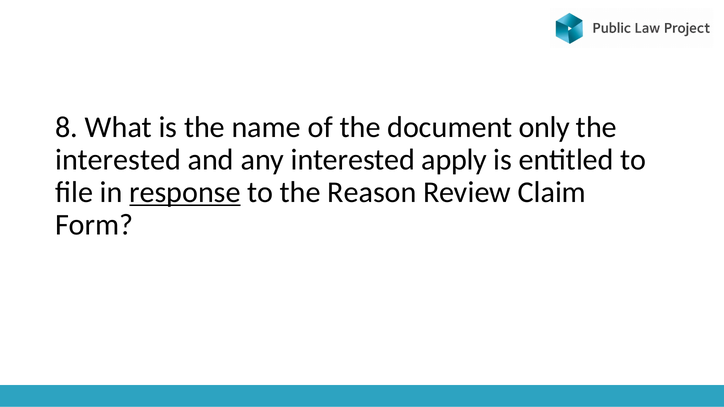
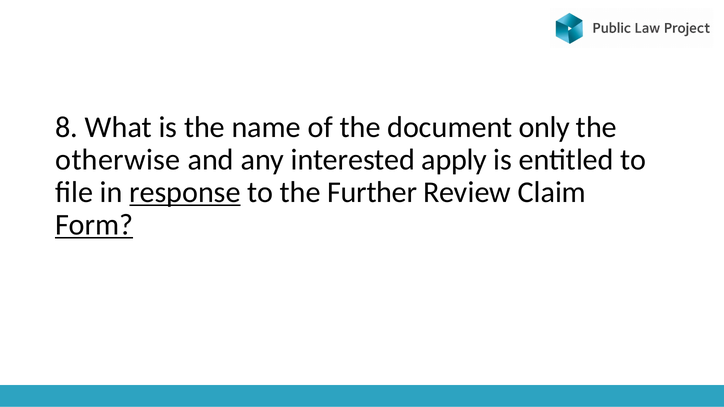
interested at (118, 160): interested -> otherwise
Reason: Reason -> Further
Form underline: none -> present
